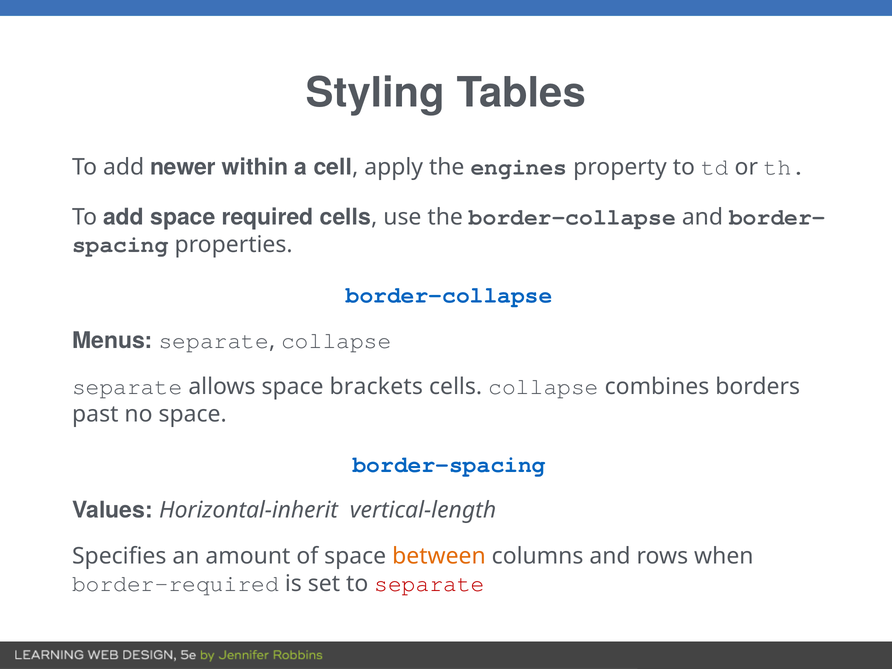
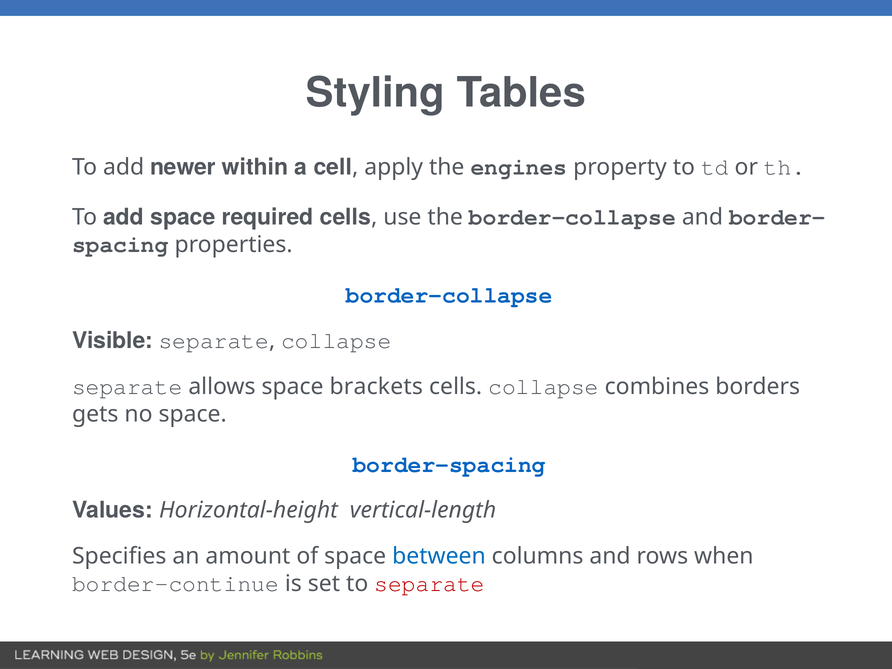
Menus: Menus -> Visible
past: past -> gets
Horizontal-inherit: Horizontal-inherit -> Horizontal-height
between colour: orange -> blue
border-required: border-required -> border-continue
